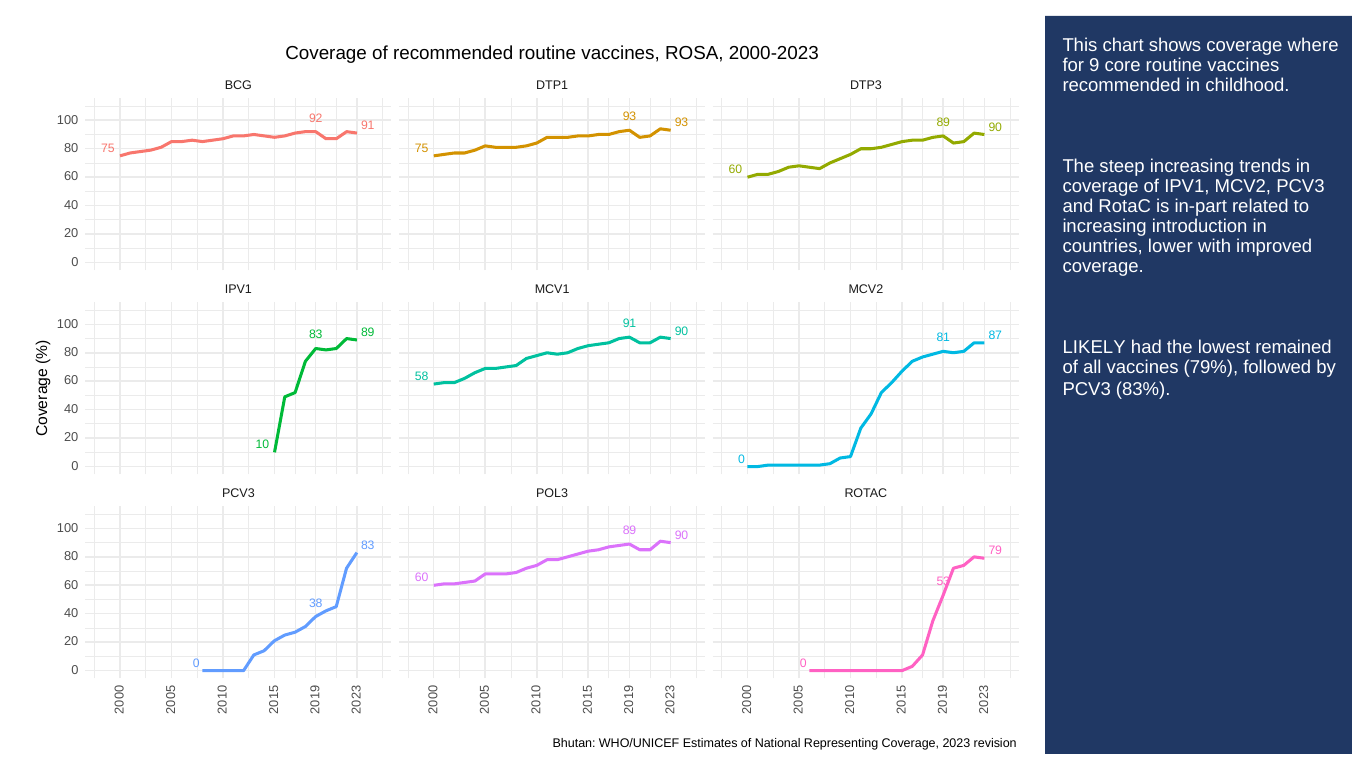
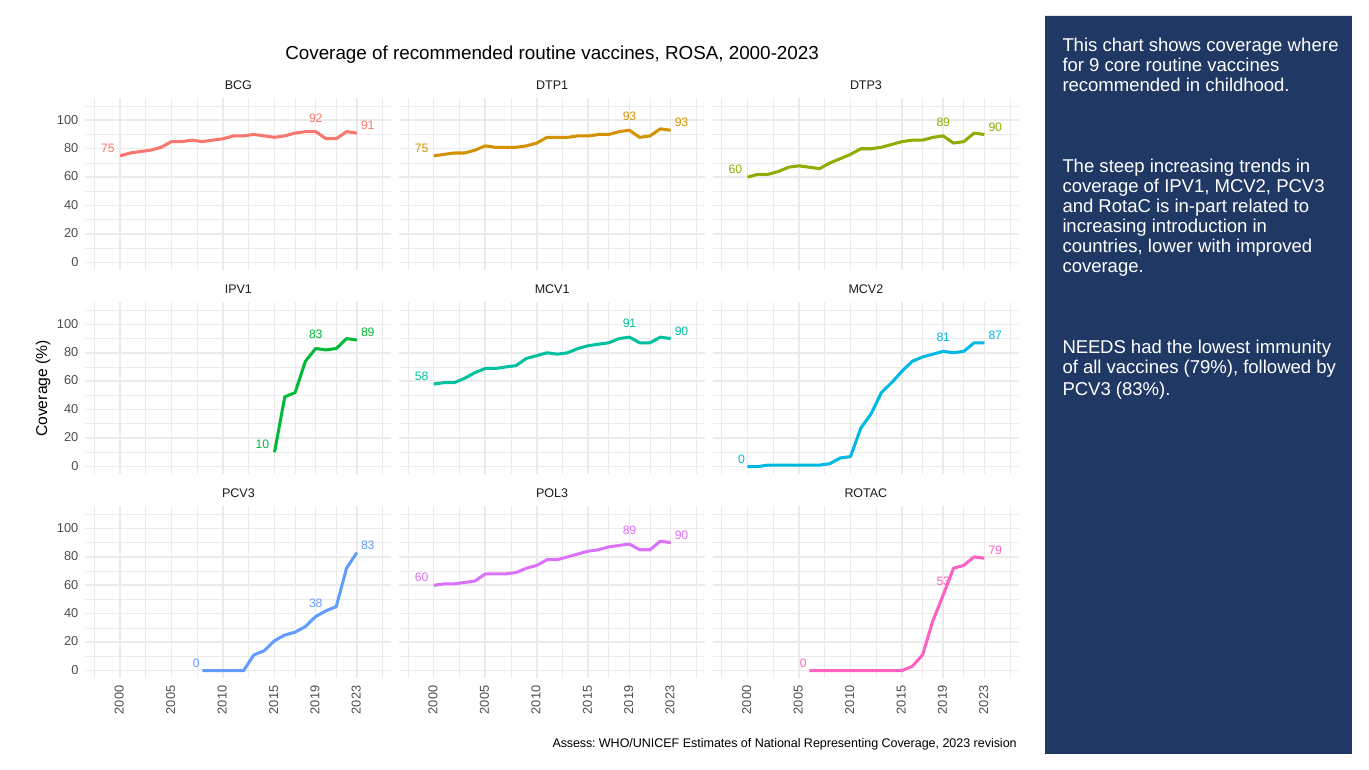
LIKELY: LIKELY -> NEEDS
remained: remained -> immunity
Bhutan: Bhutan -> Assess
